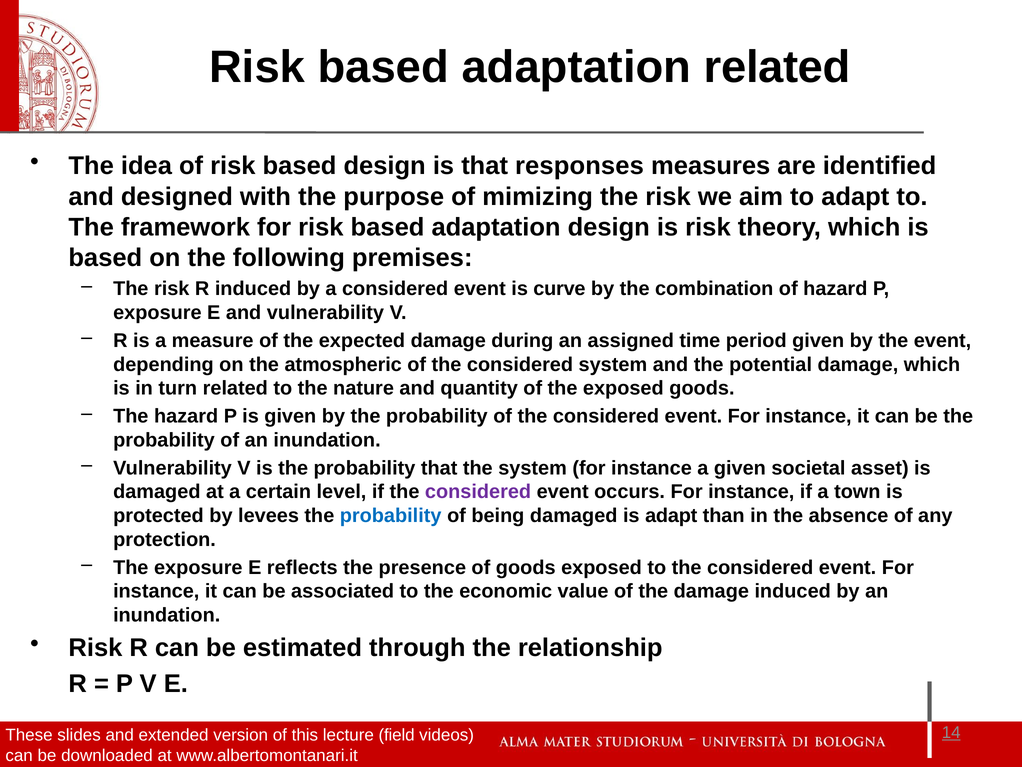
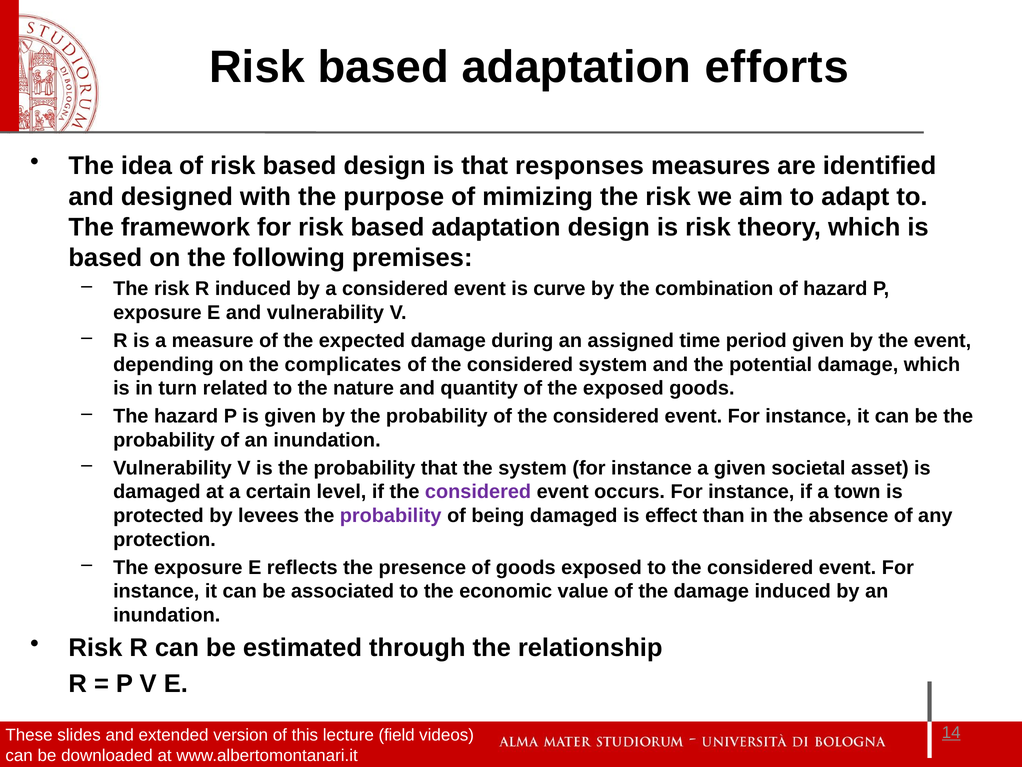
adaptation related: related -> efforts
atmospheric: atmospheric -> complicates
probability at (391, 515) colour: blue -> purple
is adapt: adapt -> effect
